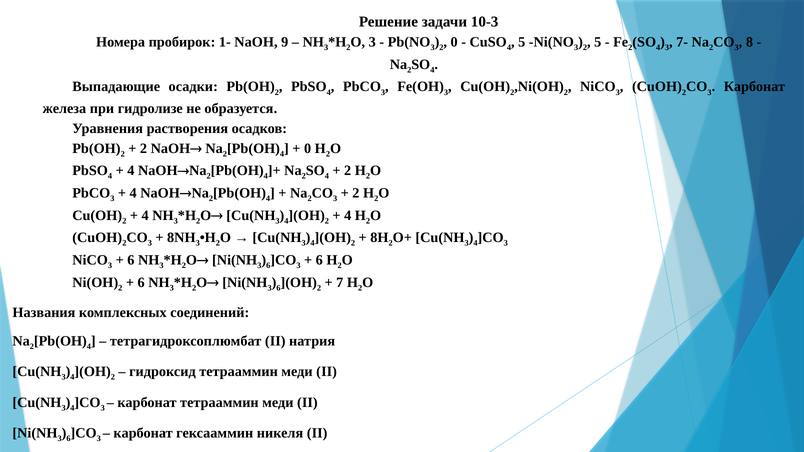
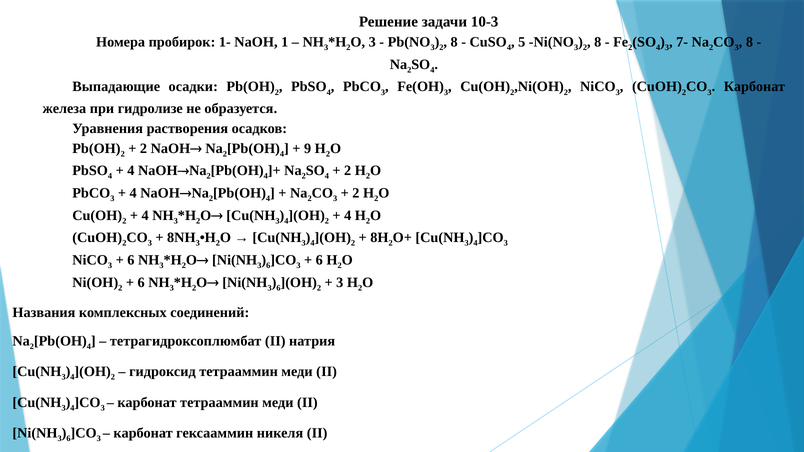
9: 9 -> 1
0 at (454, 42): 0 -> 8
5 at (598, 42): 5 -> 8
0 at (308, 148): 0 -> 9
7 at (340, 282): 7 -> 3
